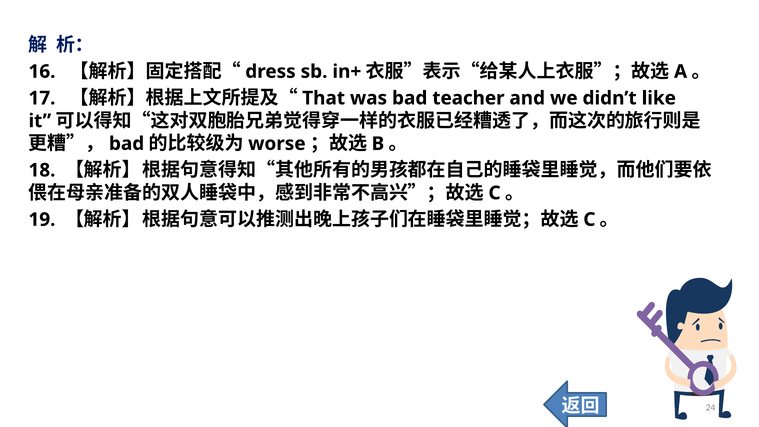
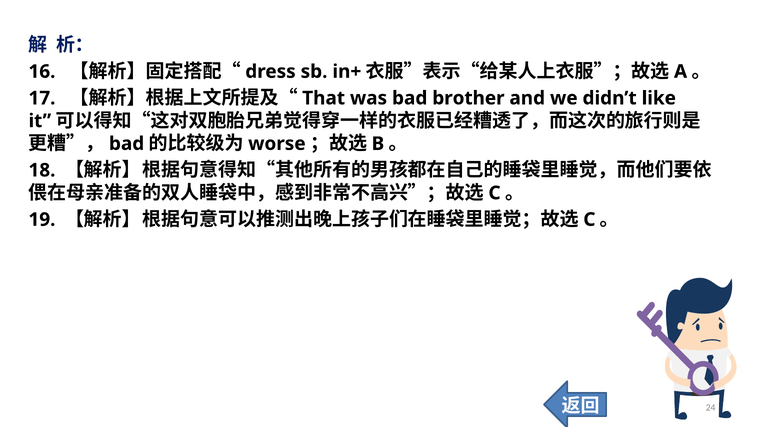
teacher: teacher -> brother
